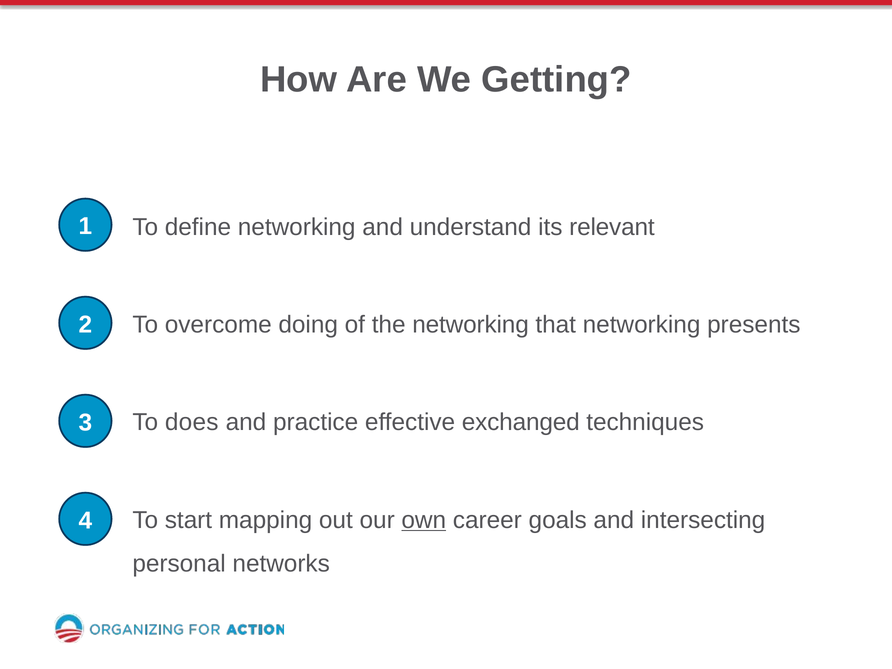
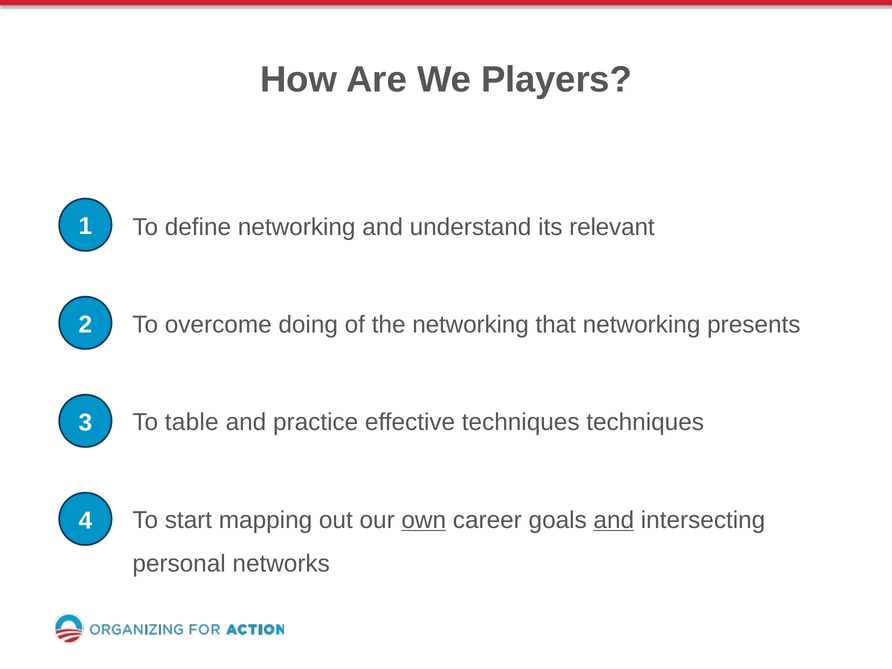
Getting: Getting -> Players
does: does -> table
effective exchanged: exchanged -> techniques
and at (614, 520) underline: none -> present
